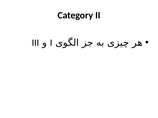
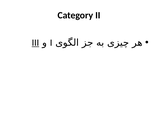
III underline: none -> present
